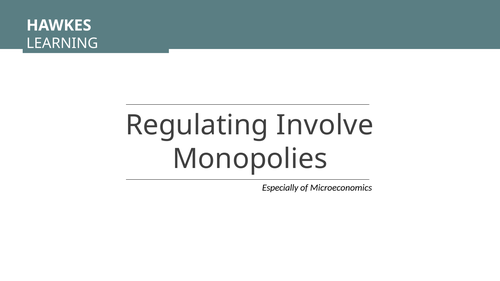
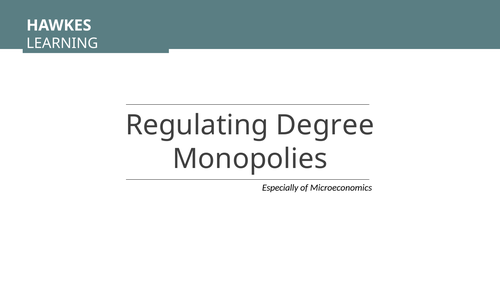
Involve: Involve -> Degree
